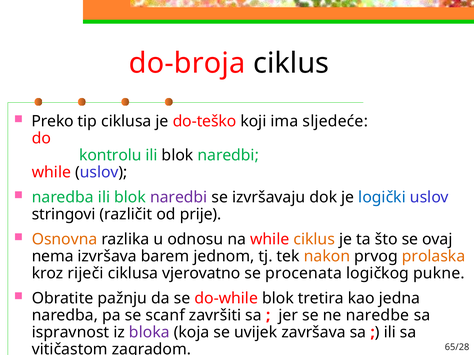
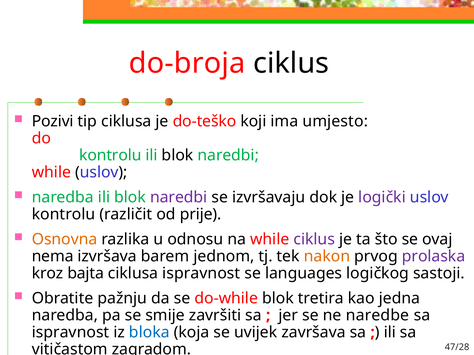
Preko: Preko -> Pozivi
sljedeće: sljedeće -> umjesto
logički colour: blue -> purple
stringovi at (64, 215): stringovi -> kontrolu
ciklus at (314, 240) colour: orange -> purple
prolaska colour: orange -> purple
riječi: riječi -> bajta
ciklusa vjerovatno: vjerovatno -> ispravnost
procenata: procenata -> languages
pukne: pukne -> sastoji
scanf: scanf -> smije
bloka colour: purple -> blue
65/28: 65/28 -> 47/28
